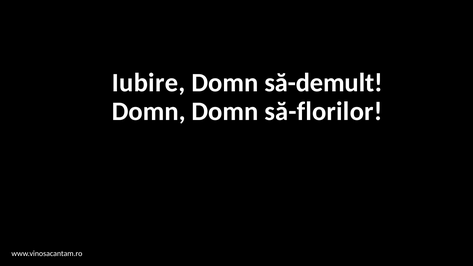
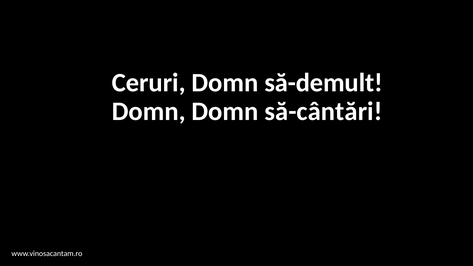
Iubire: Iubire -> Ceruri
să-florilor: să-florilor -> să-cântări
